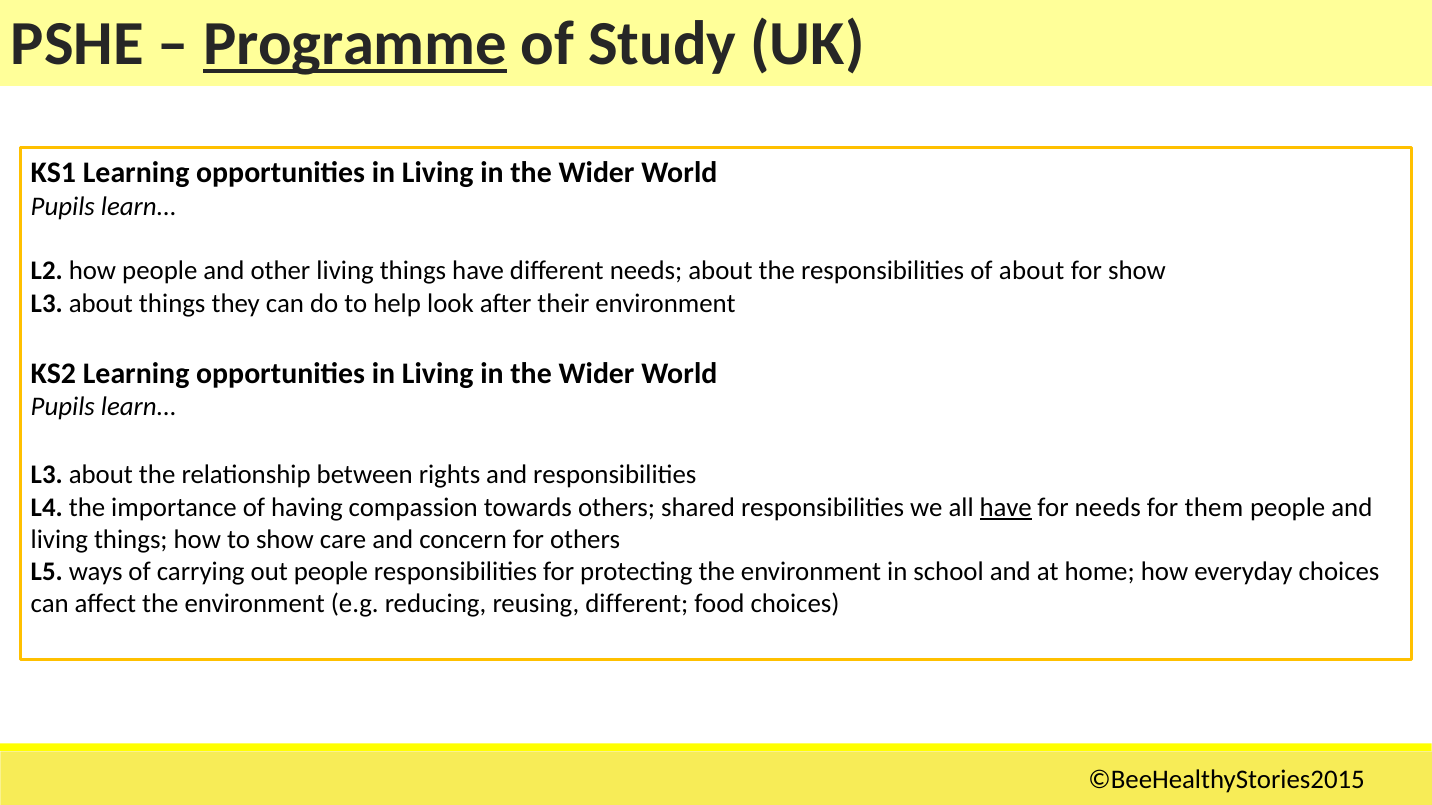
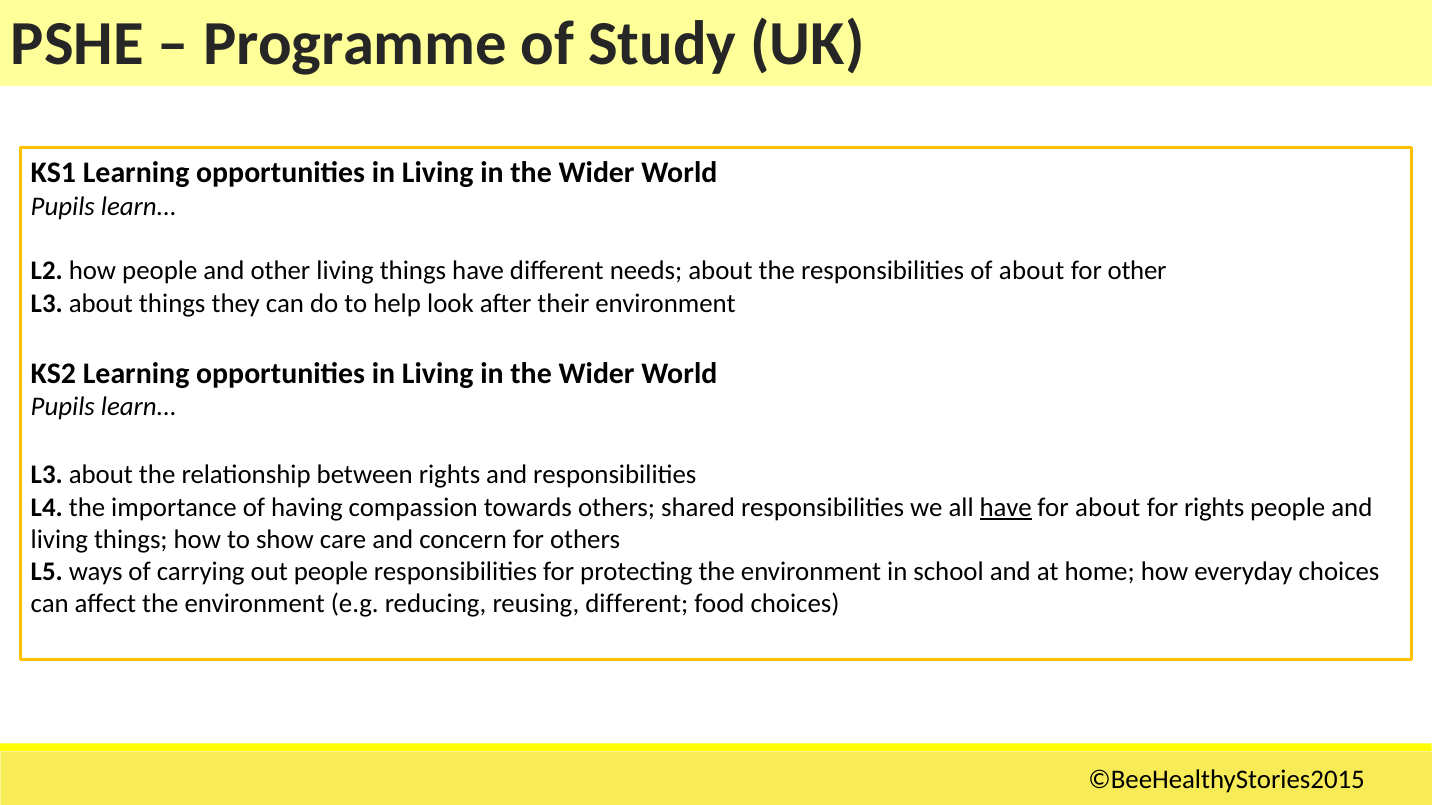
Programme underline: present -> none
for show: show -> other
for needs: needs -> about
for them: them -> rights
